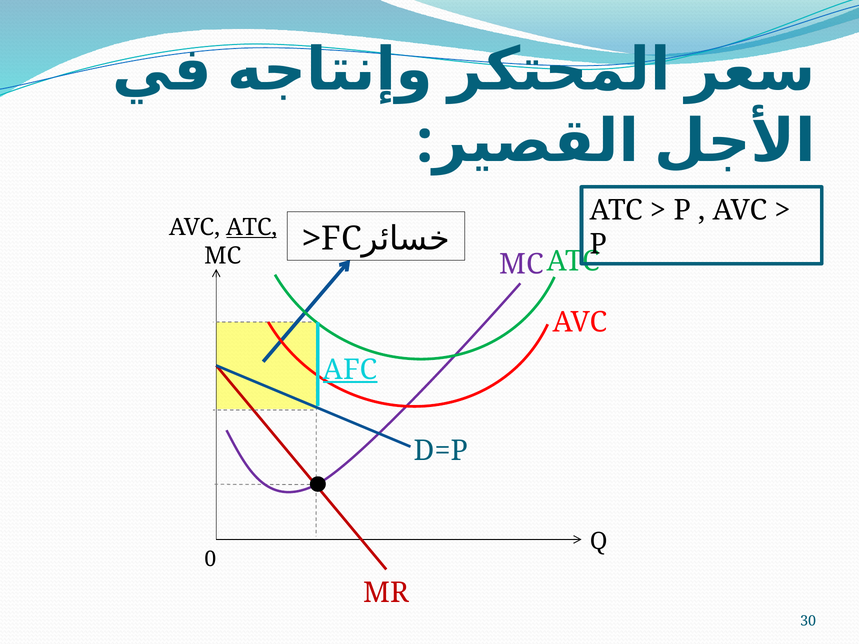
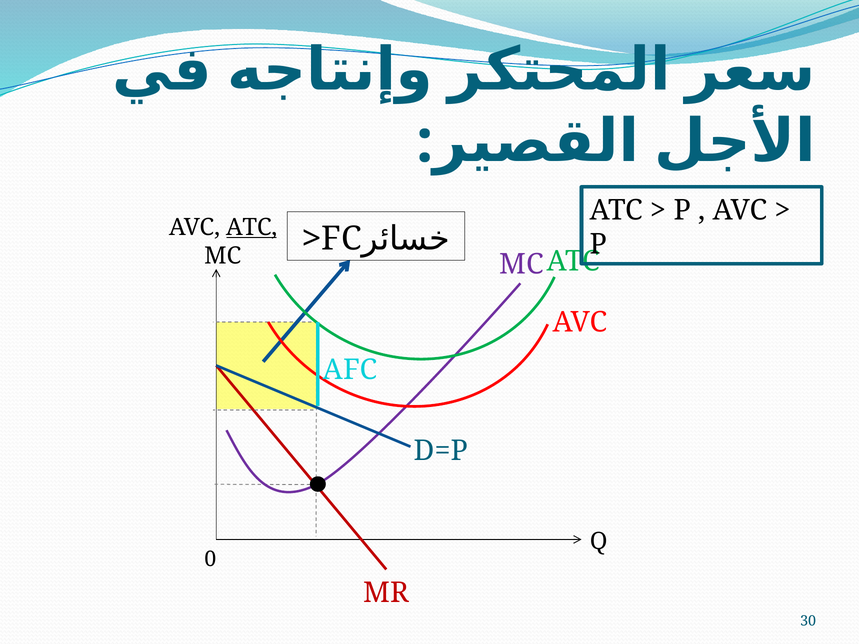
AFC underline: present -> none
